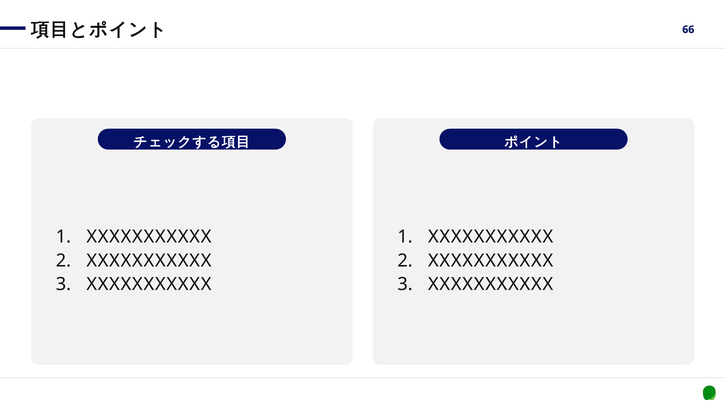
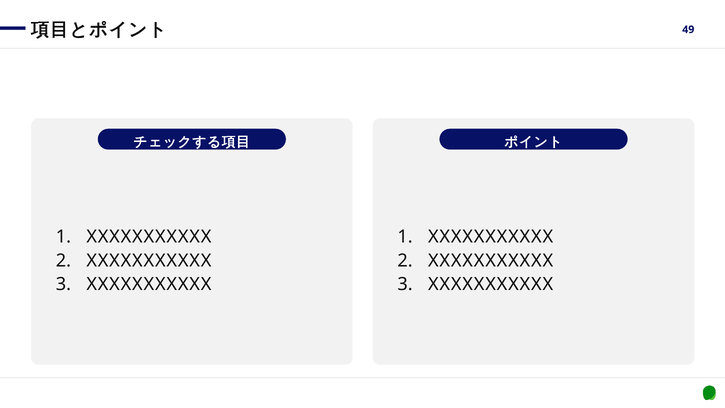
66: 66 -> 49
